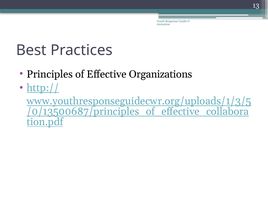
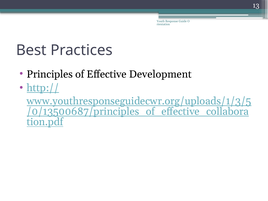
Organizations: Organizations -> Development
